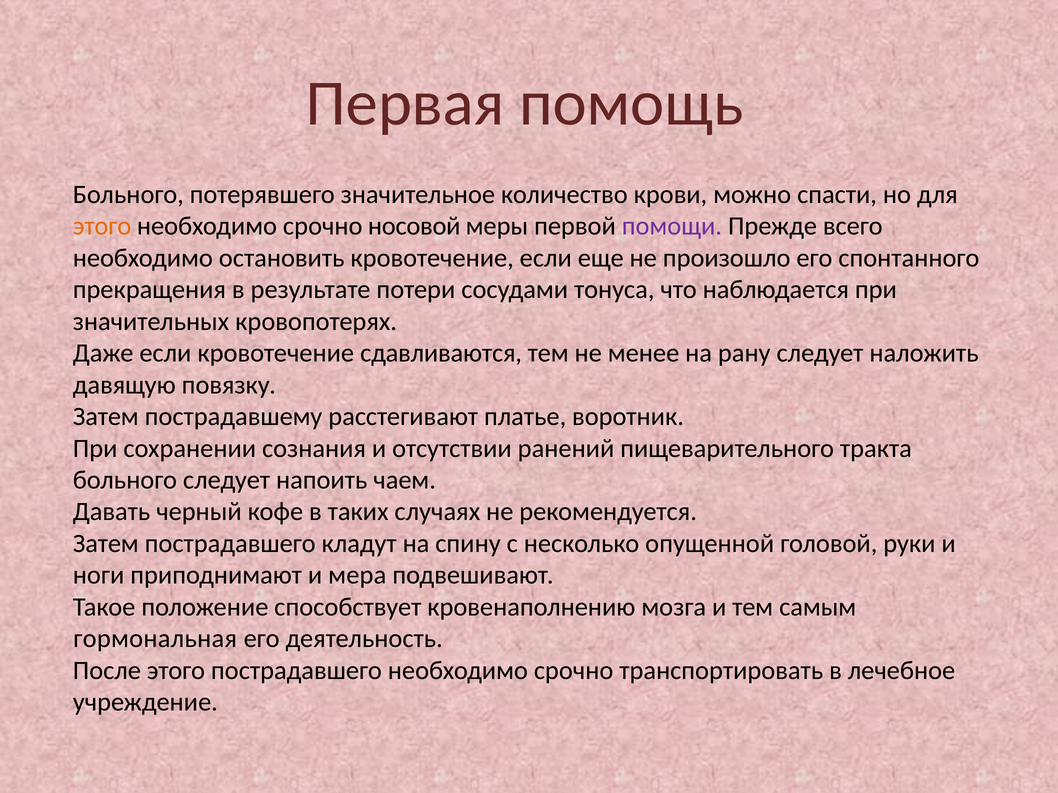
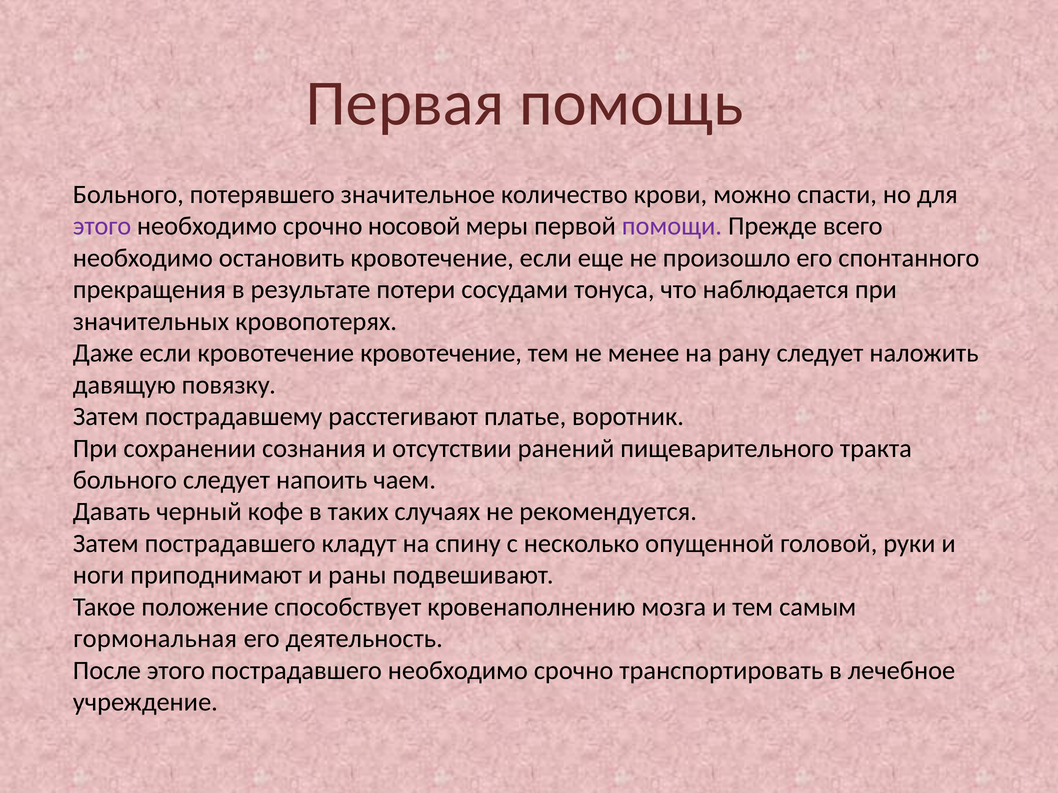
этого at (102, 226) colour: orange -> purple
кровотечение сдавливаются: сдавливаются -> кровотечение
мера: мера -> раны
